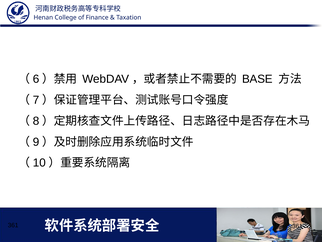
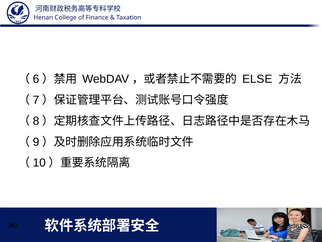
BASE: BASE -> ELSE
